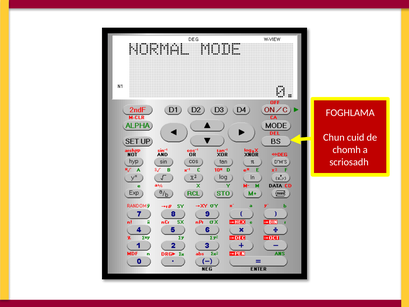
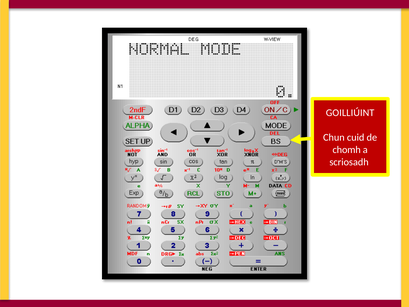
FOGHLAMA: FOGHLAMA -> GOILLIÚINT
